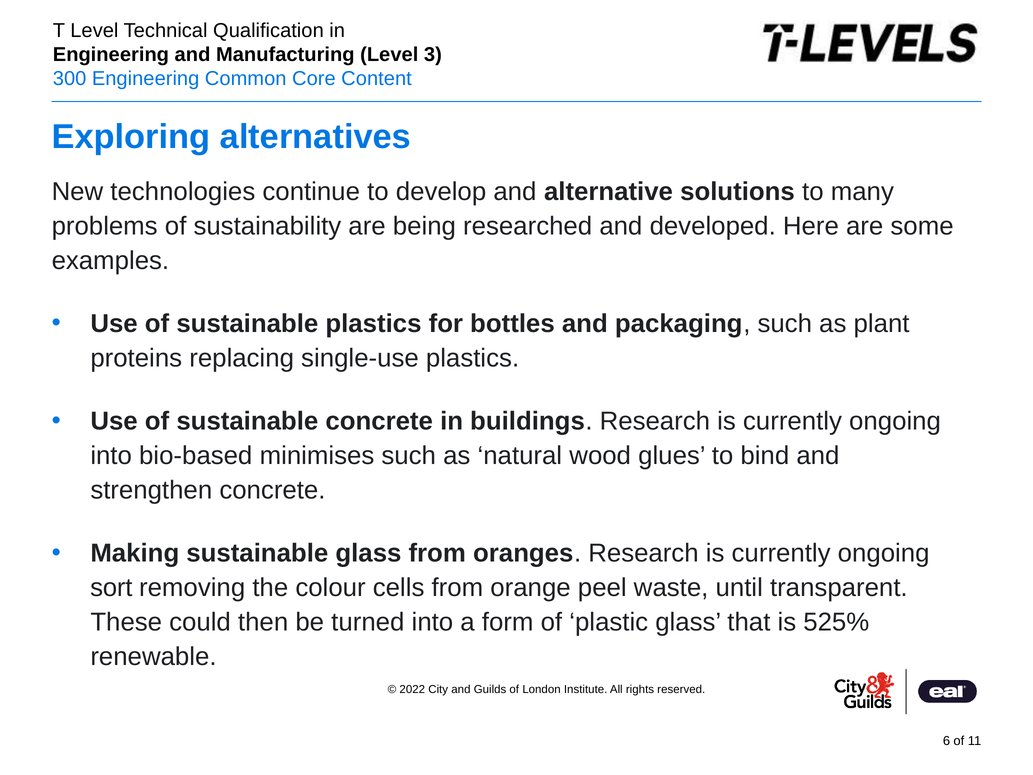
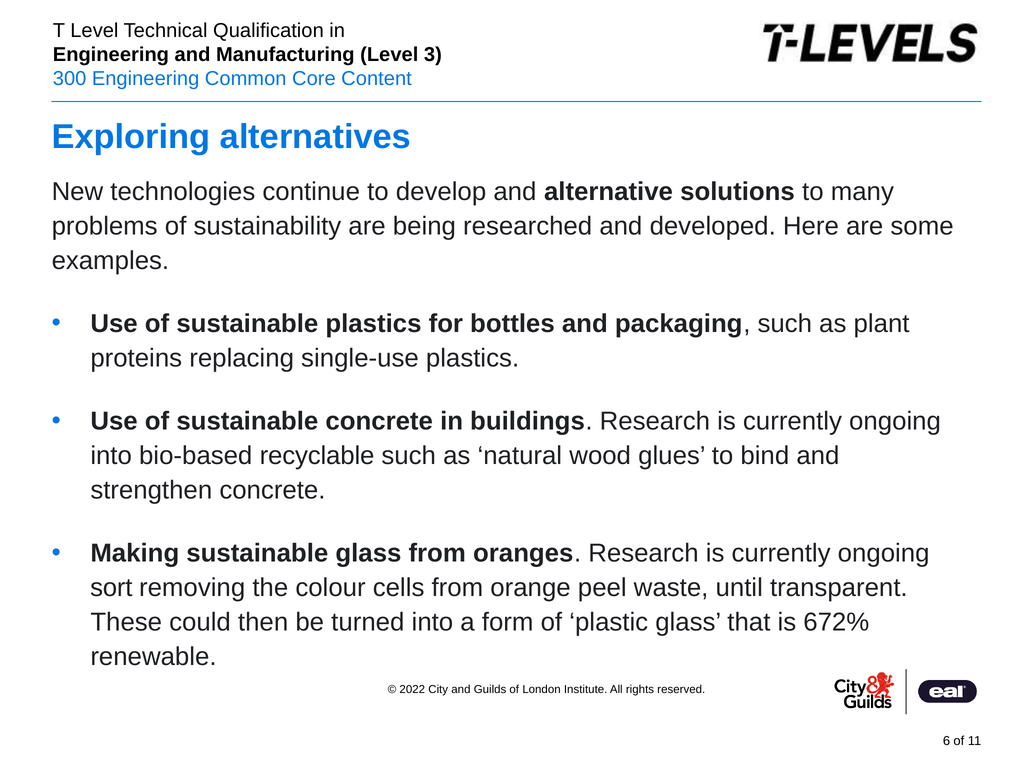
minimises: minimises -> recyclable
525%: 525% -> 672%
